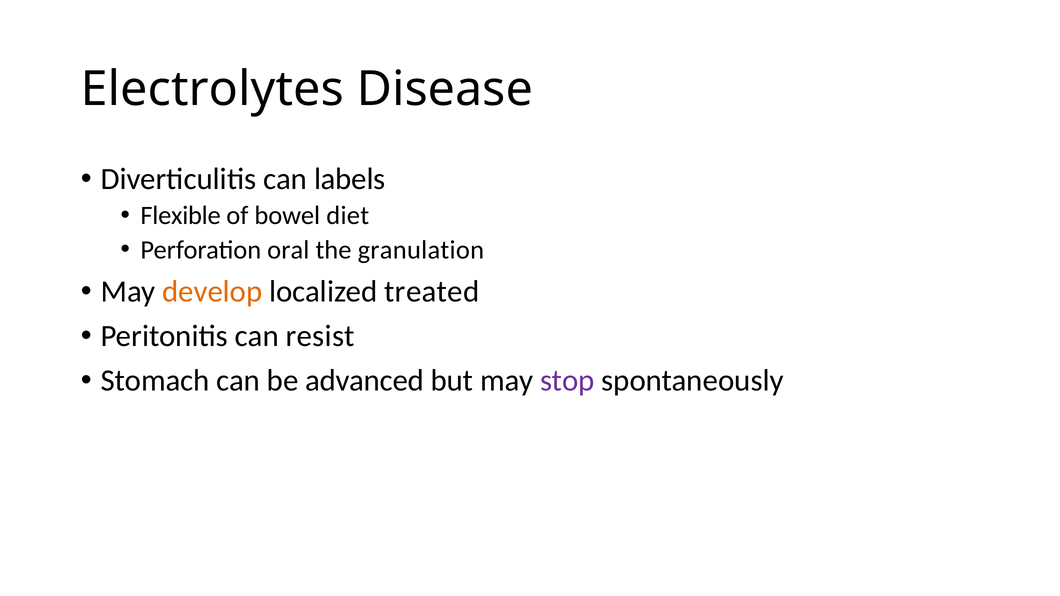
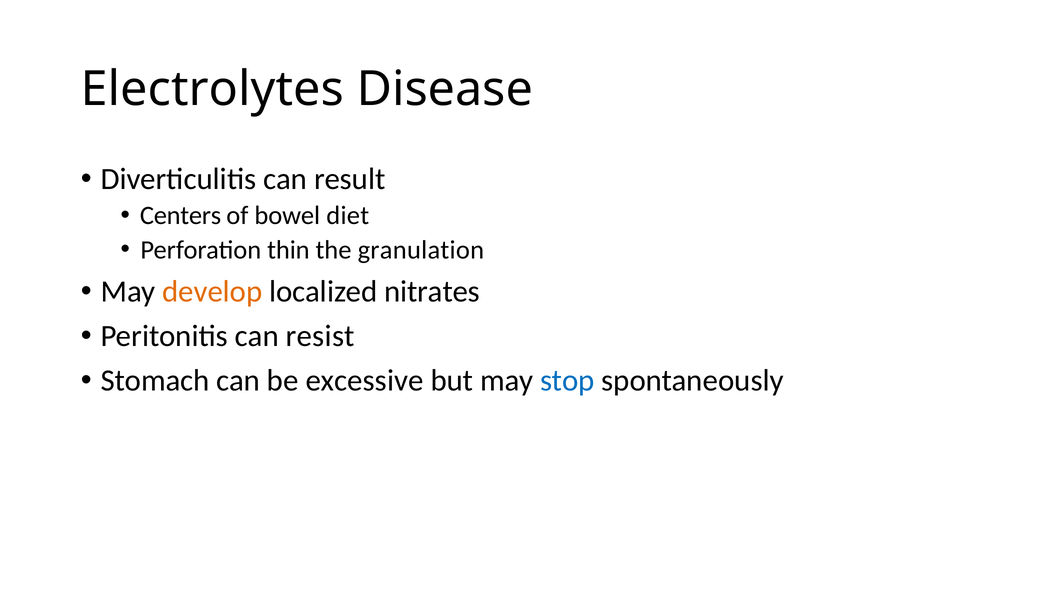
labels: labels -> result
Flexible: Flexible -> Centers
oral: oral -> thin
treated: treated -> nitrates
advanced: advanced -> excessive
stop colour: purple -> blue
